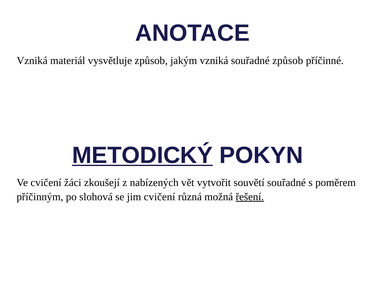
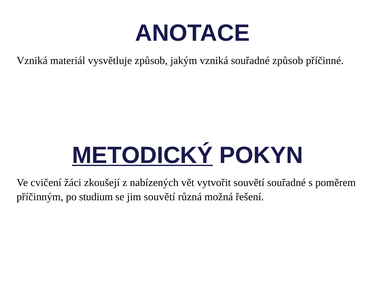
slohová: slohová -> studium
jim cvičení: cvičení -> souvětí
řešení underline: present -> none
